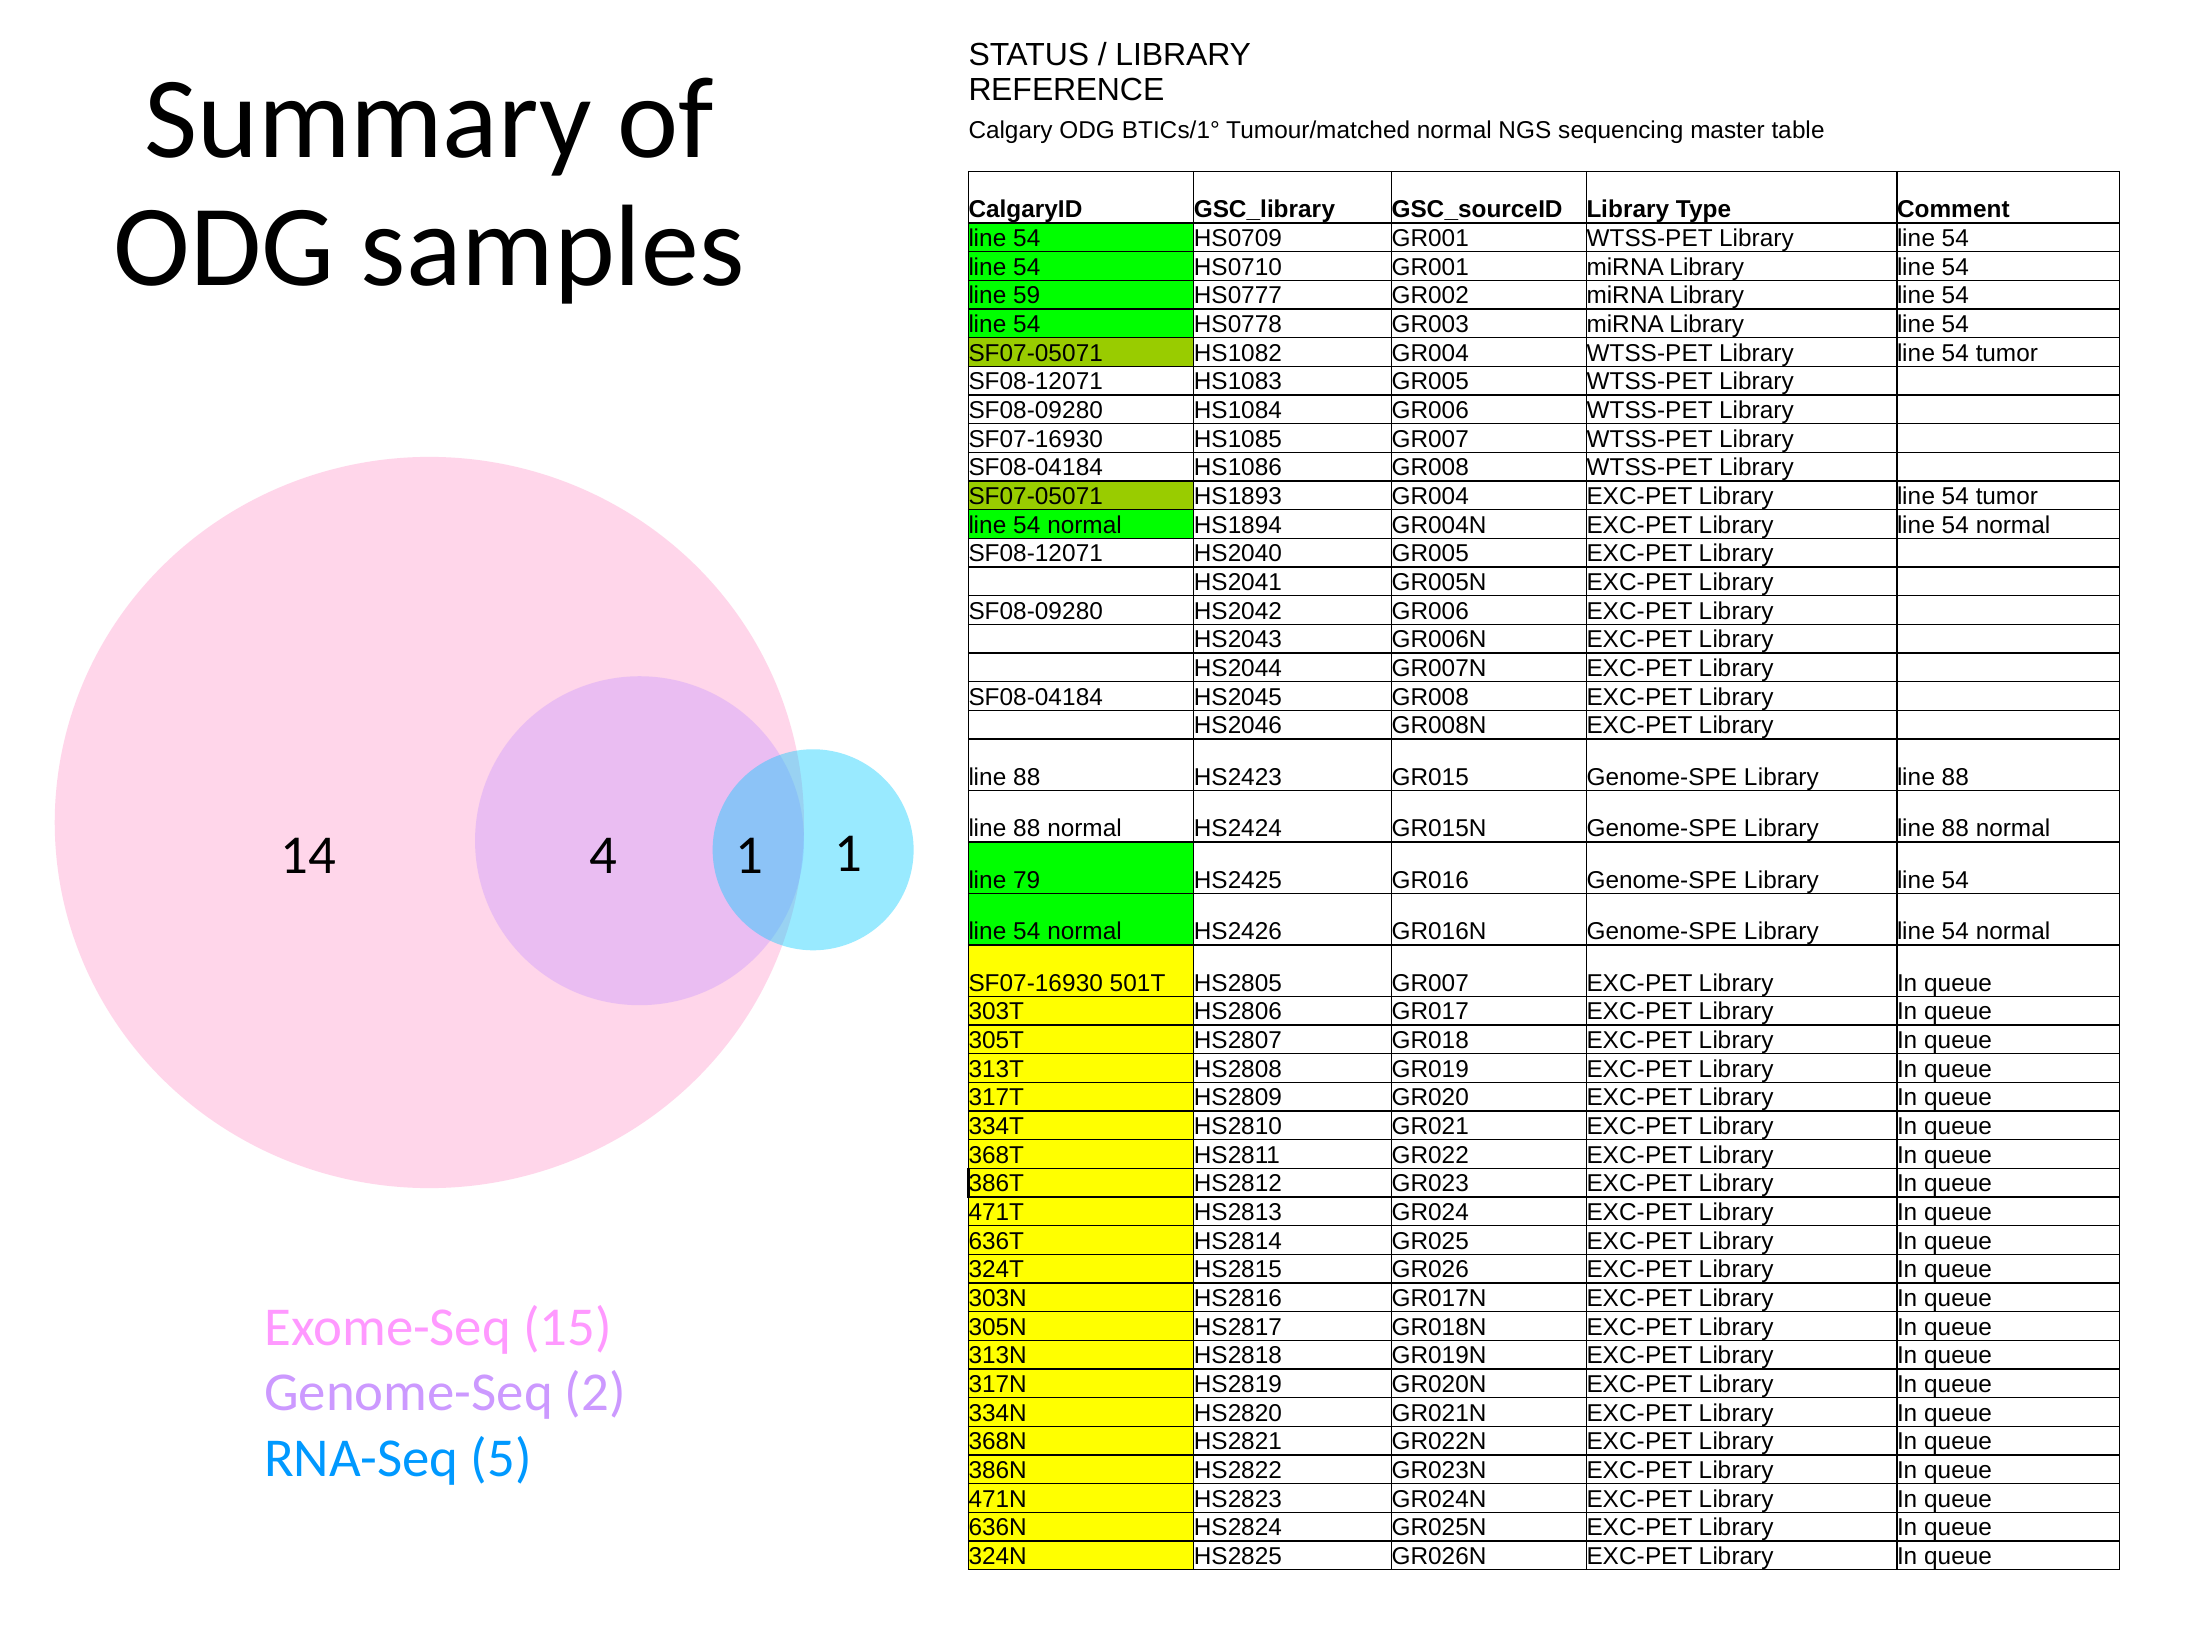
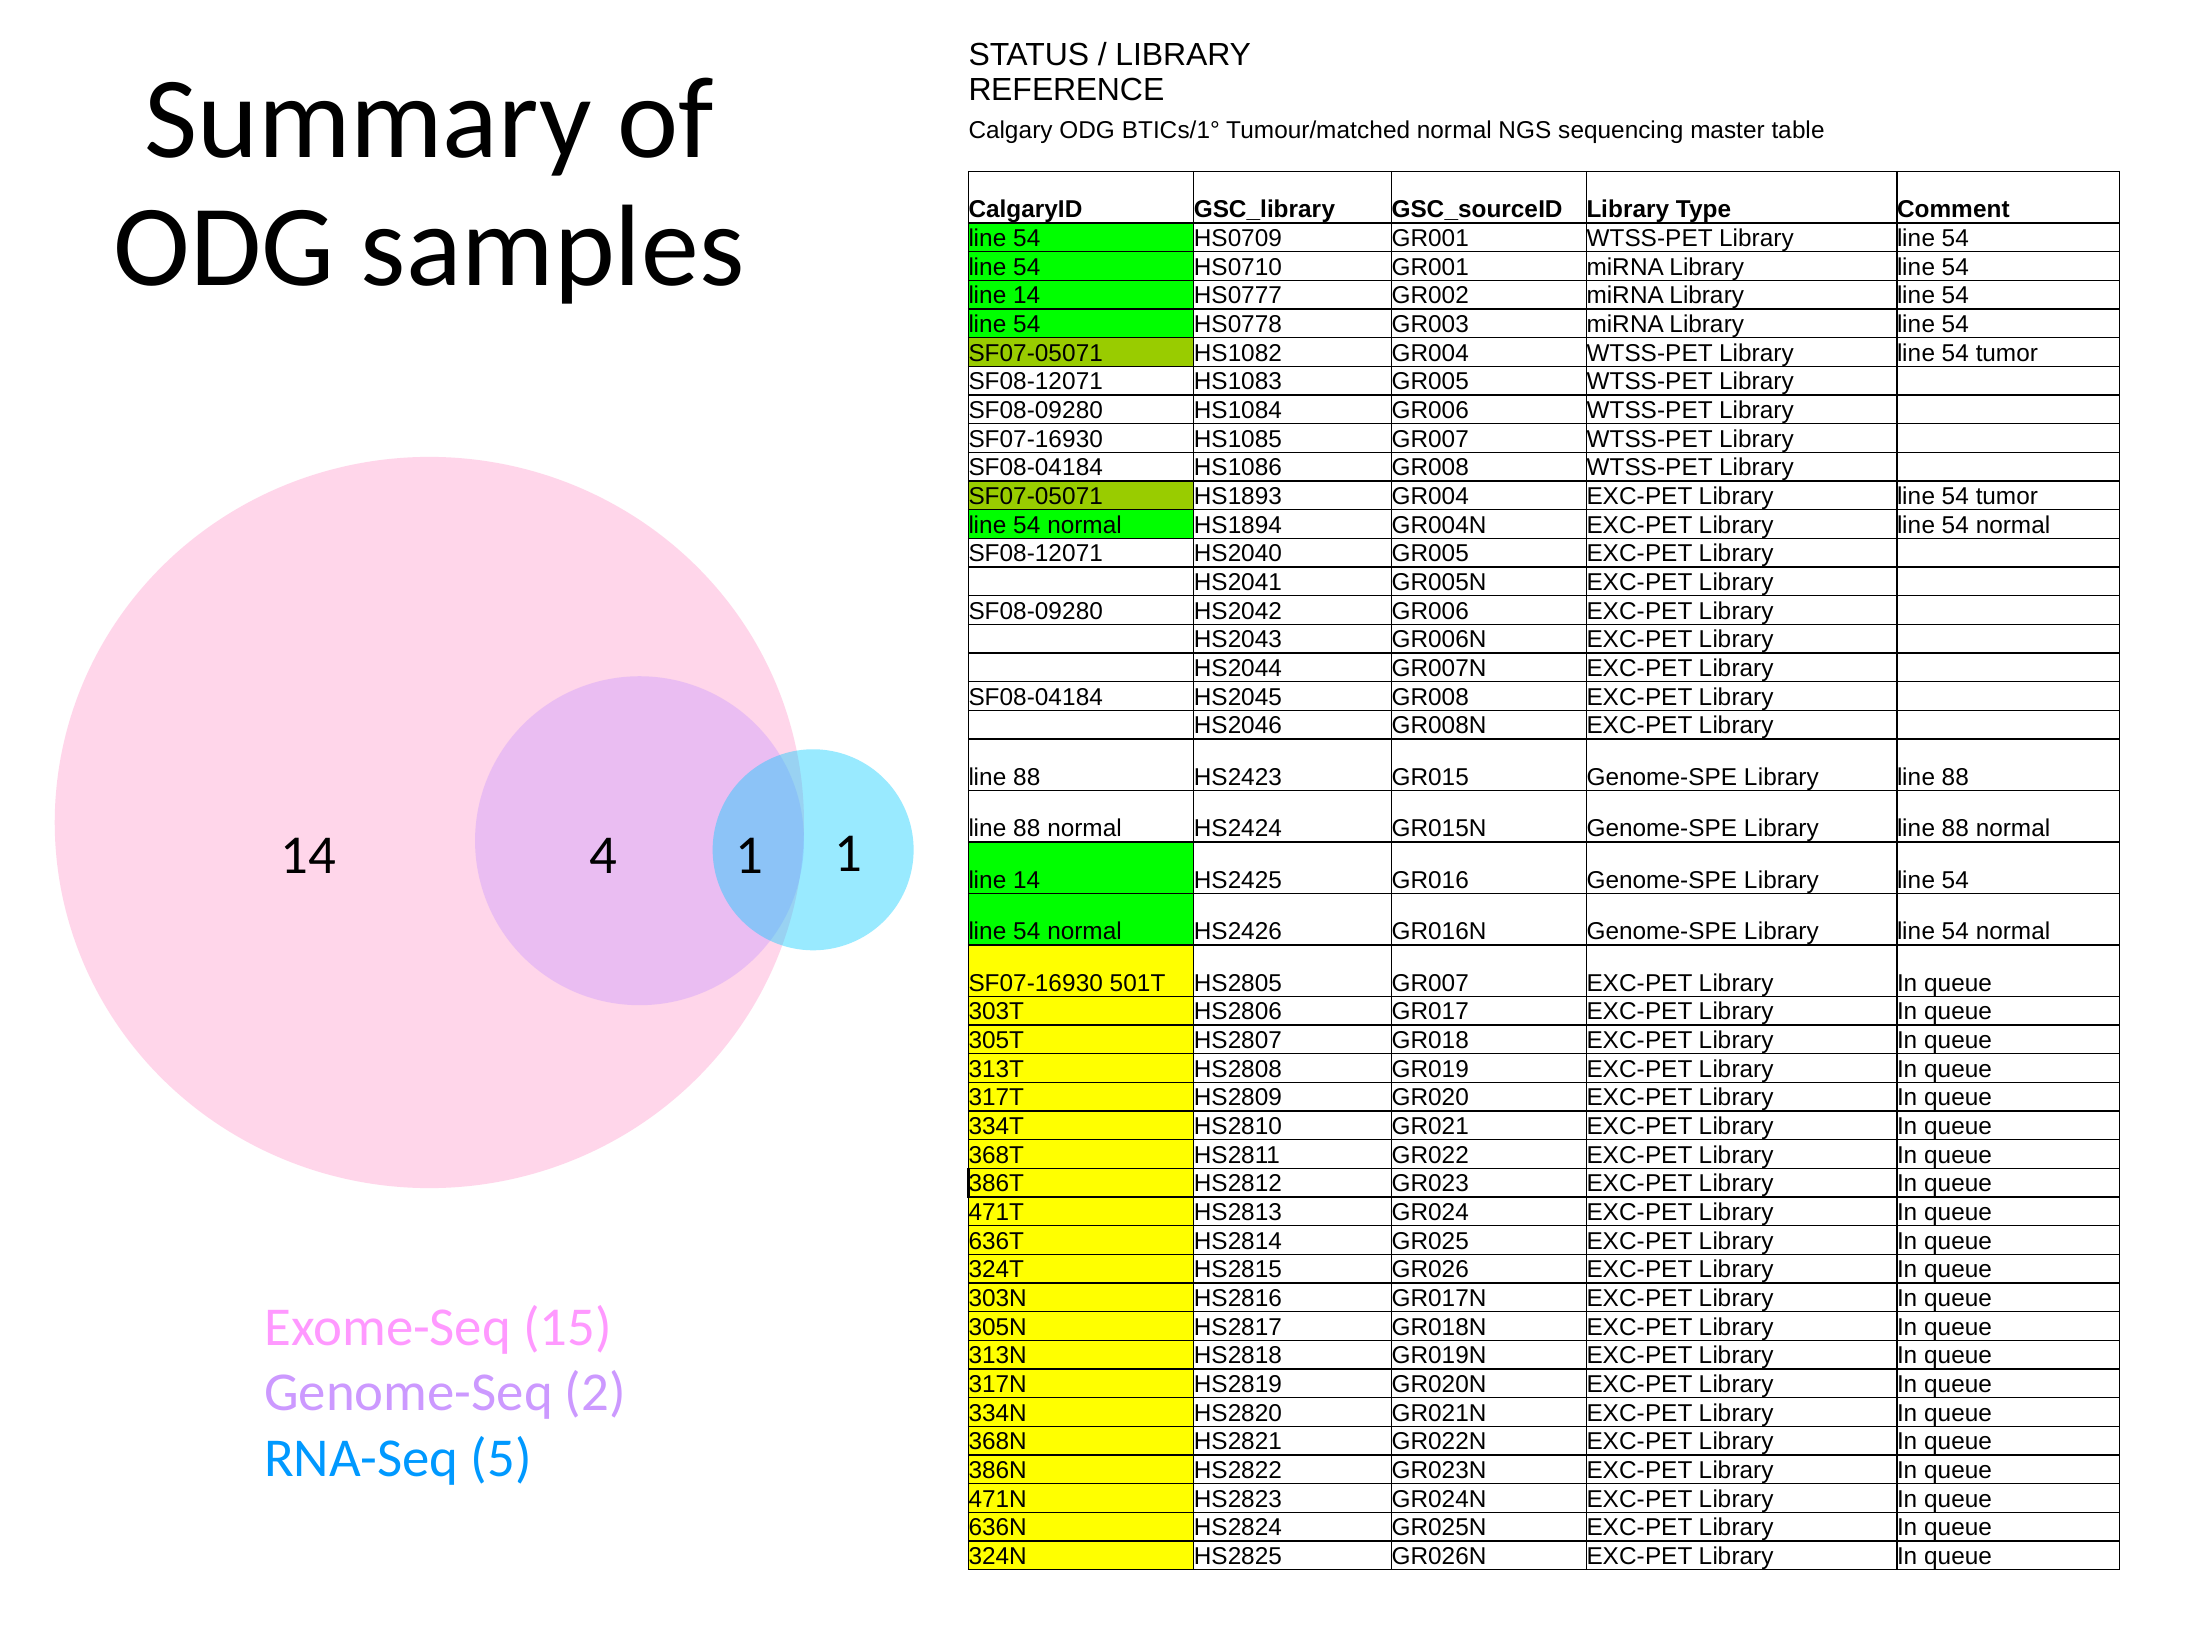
59 at (1027, 296): 59 -> 14
79 at (1027, 880): 79 -> 14
